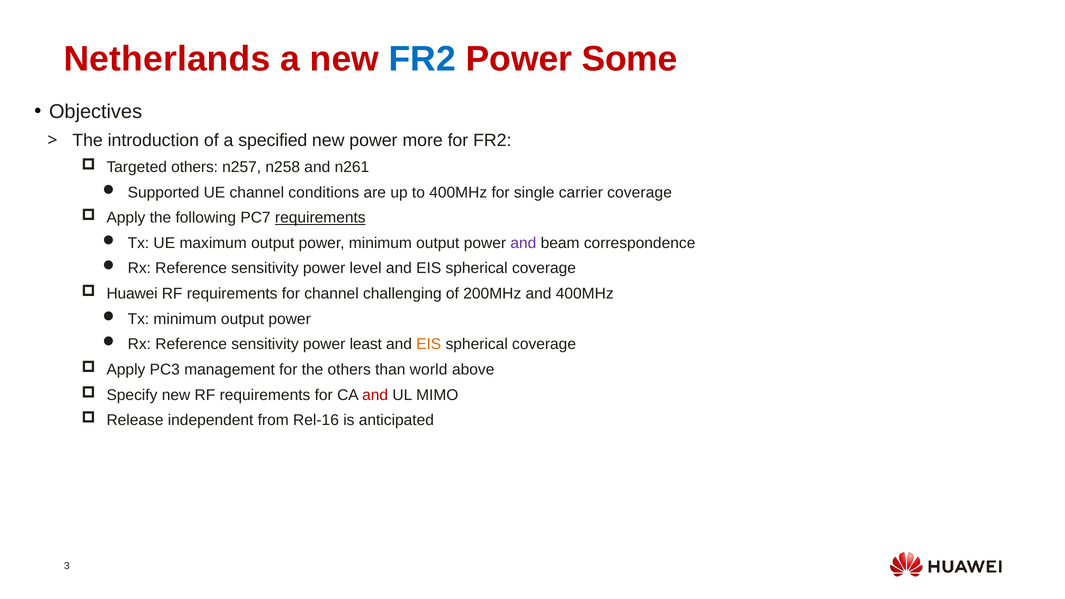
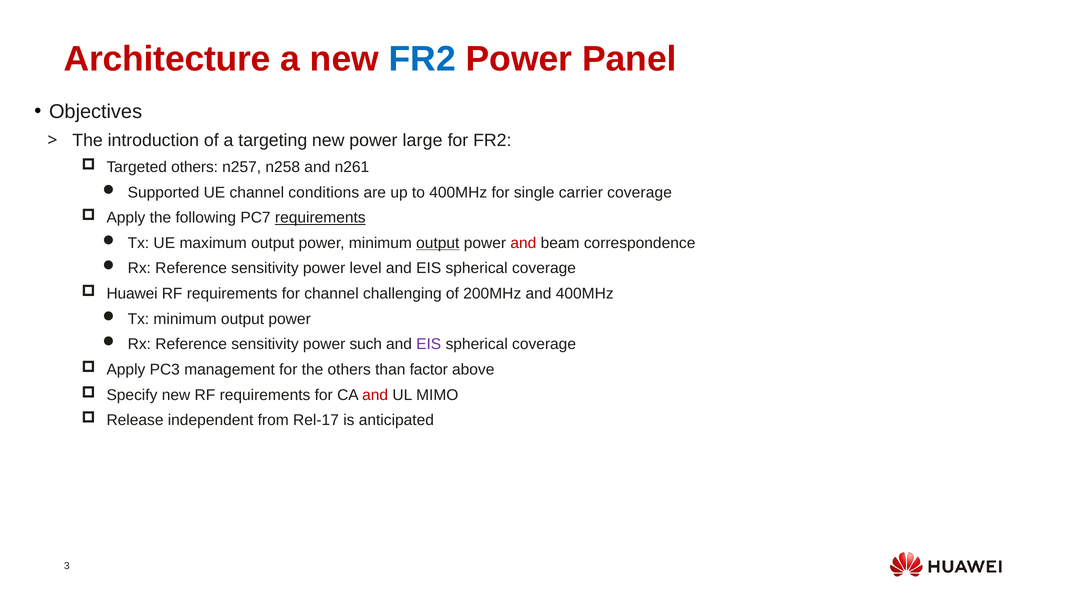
Netherlands: Netherlands -> Architecture
Some: Some -> Panel
specified: specified -> targeting
more: more -> large
output at (438, 243) underline: none -> present
and at (523, 243) colour: purple -> red
least: least -> such
EIS at (429, 344) colour: orange -> purple
world: world -> factor
Rel-16: Rel-16 -> Rel-17
